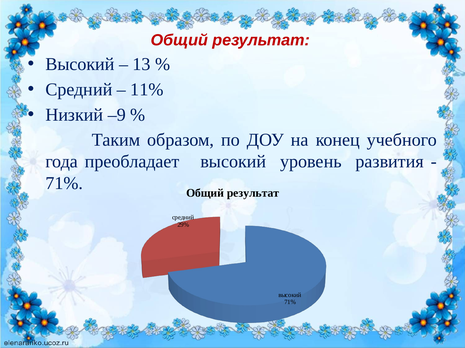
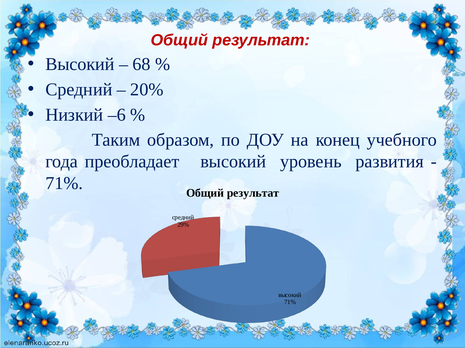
13: 13 -> 68
11%: 11% -> 20%
–9: –9 -> –6
